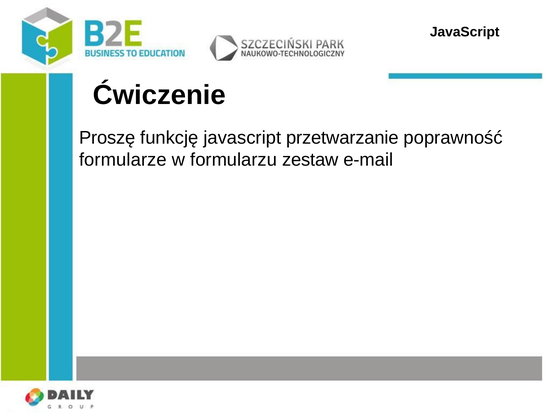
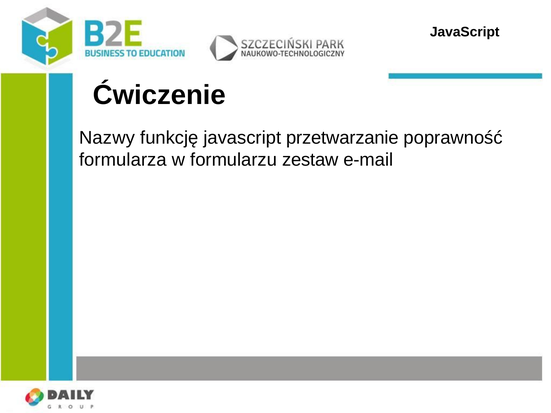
Proszę: Proszę -> Nazwy
formularze: formularze -> formularza
